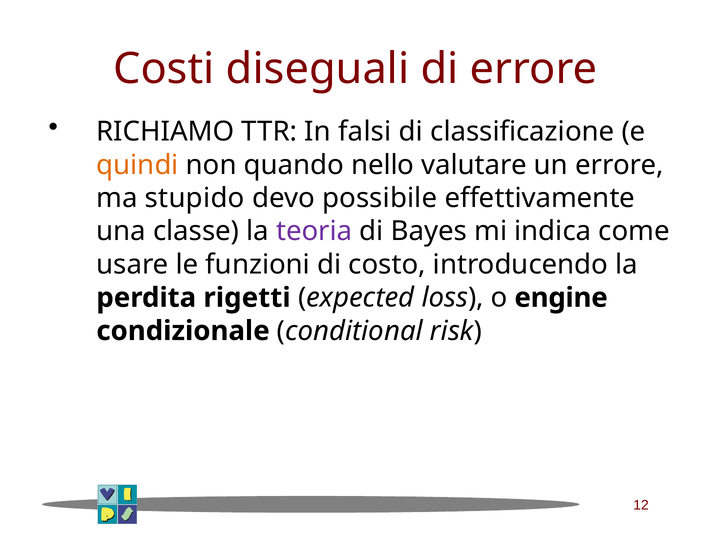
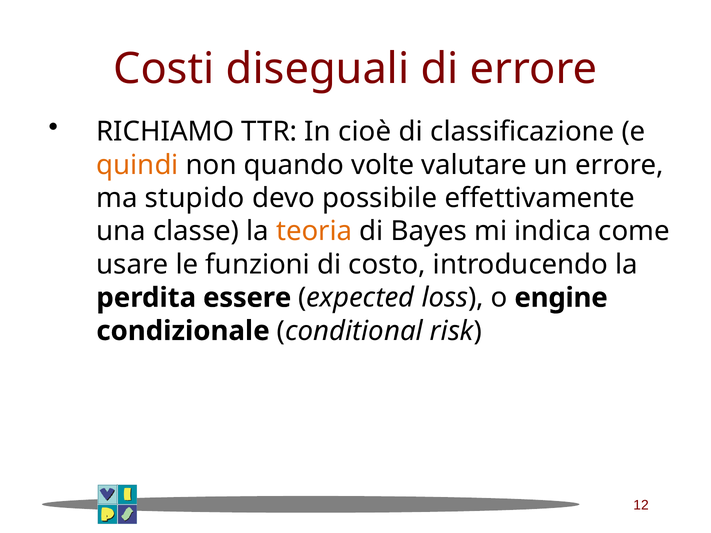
falsi: falsi -> cioè
nello: nello -> volte
teoria colour: purple -> orange
rigetti: rigetti -> essere
